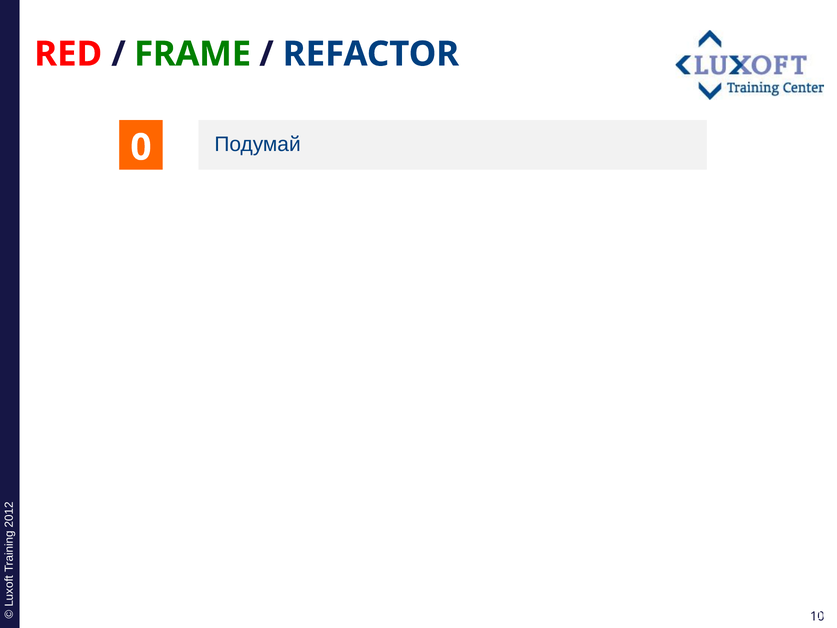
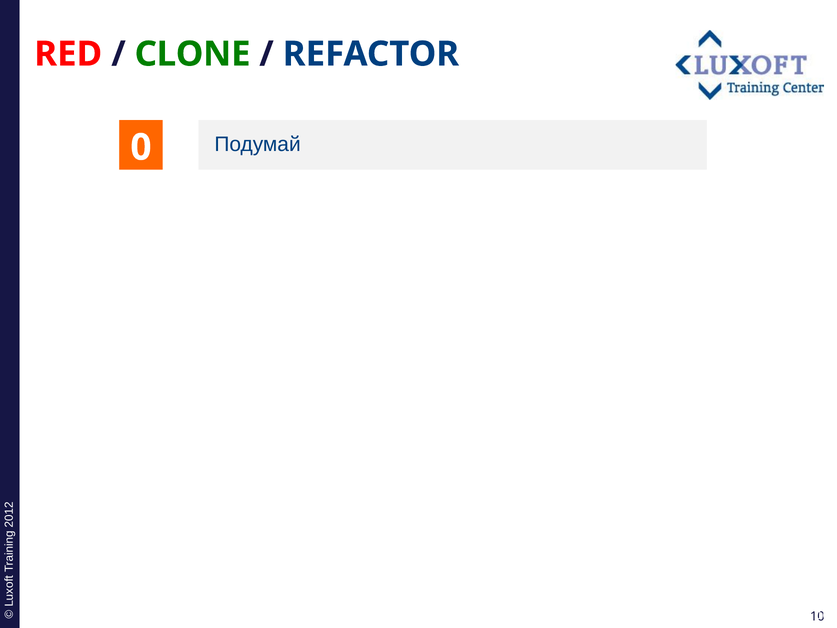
FRAME: FRAME -> CLONE
